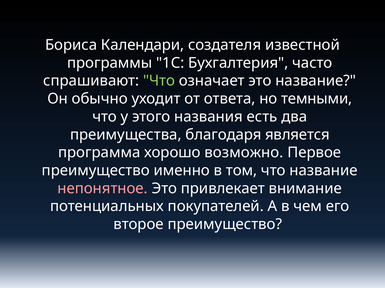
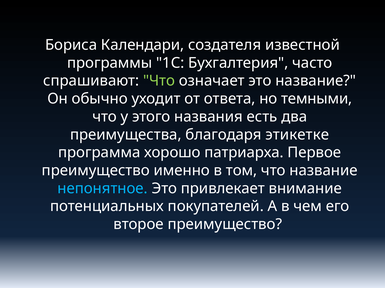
является: является -> этикетке
возможно: возможно -> патриарха
непонятное colour: pink -> light blue
